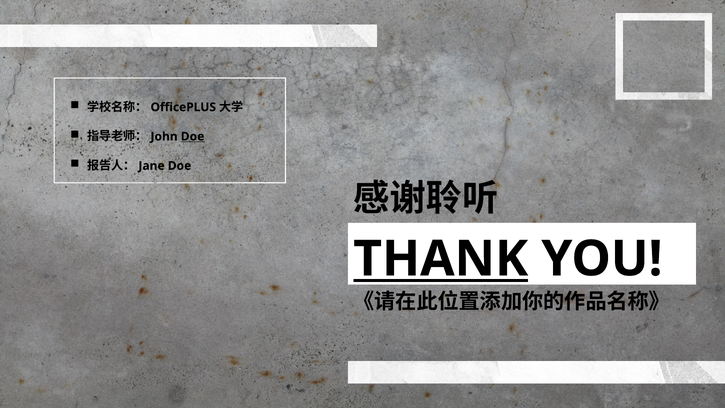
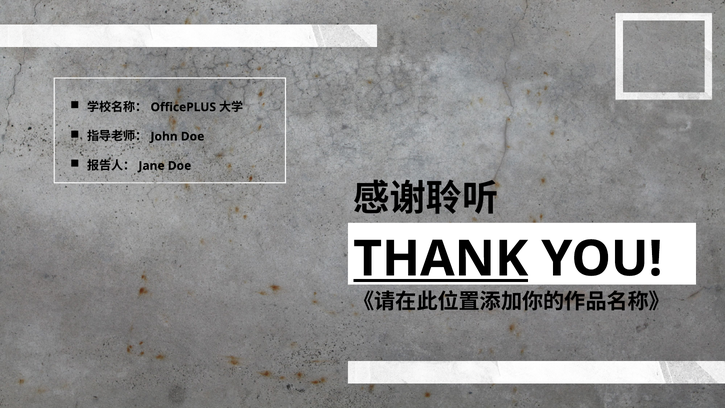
Doe at (193, 136) underline: present -> none
